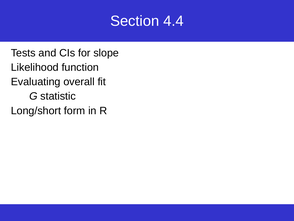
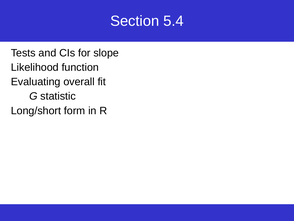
4.4: 4.4 -> 5.4
